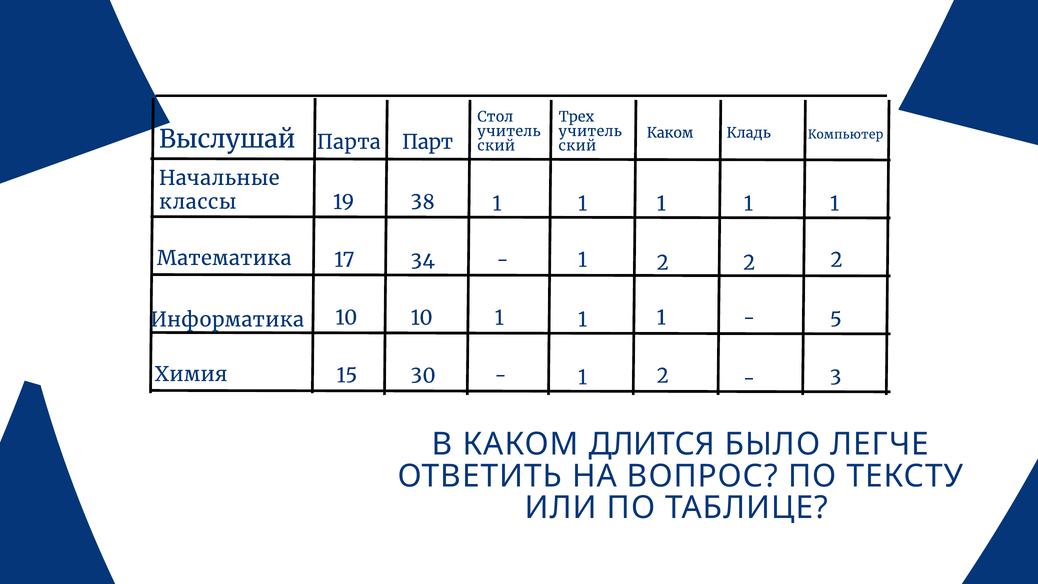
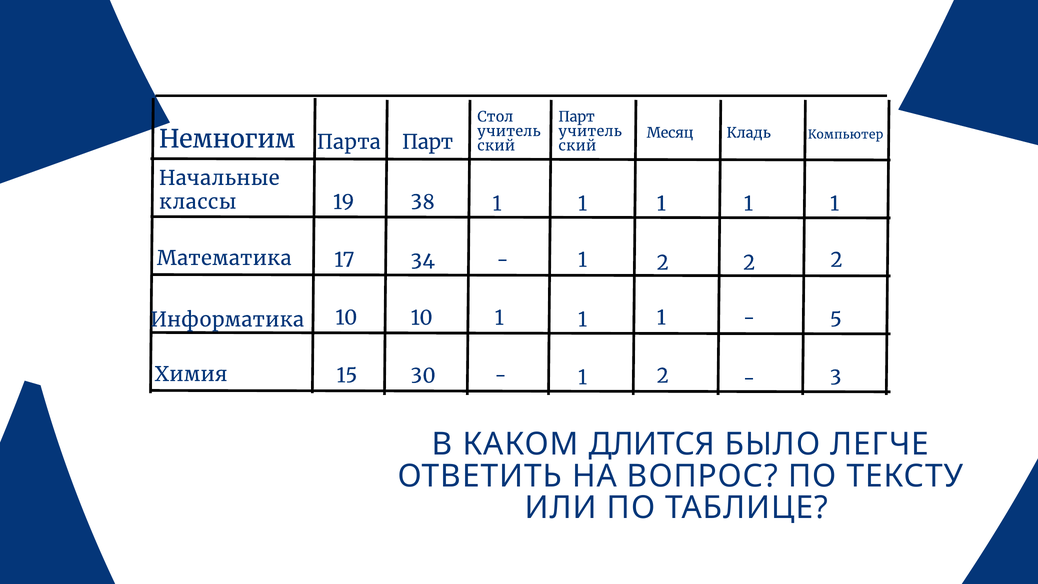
Трех at (576, 117): Трех -> Парт
Каком at (670, 133): Каком -> Месяц
Выслушай: Выслушай -> Немногим
